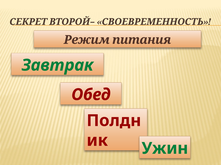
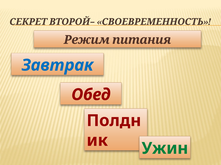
Завтрак colour: green -> blue
